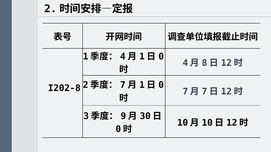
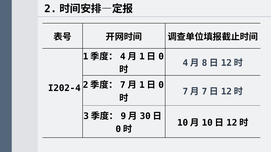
I202-8: I202-8 -> I202-4
